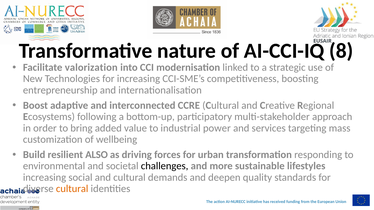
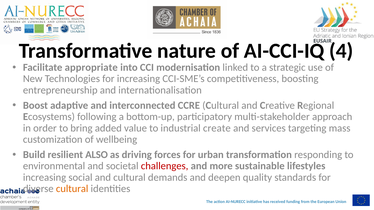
8: 8 -> 4
valorization: valorization -> appropriate
power: power -> create
challenges colour: black -> red
